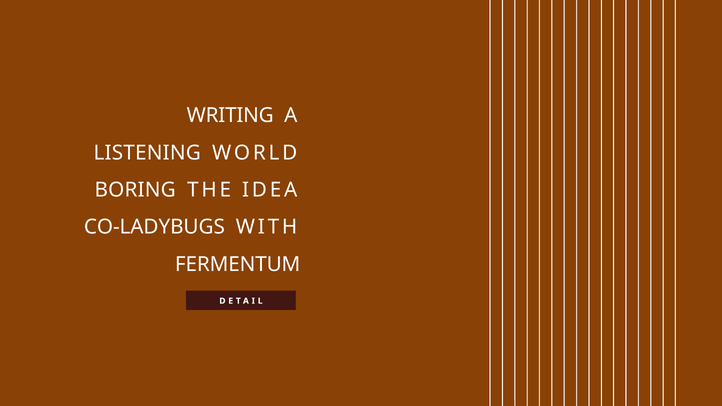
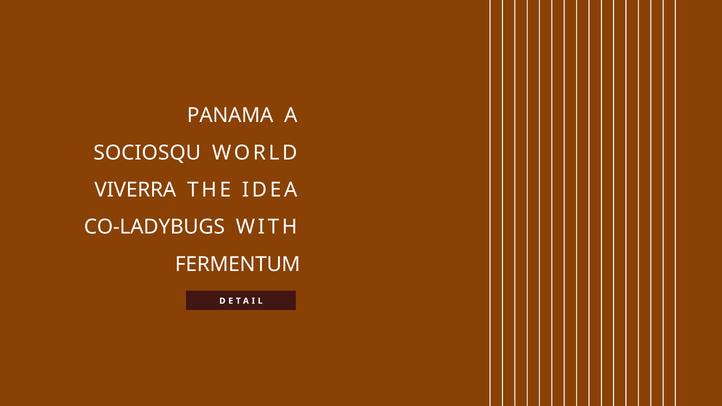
WRITING: WRITING -> PANAMA
LISTENING: LISTENING -> SOCIOSQU
BORING: BORING -> VIVERRA
